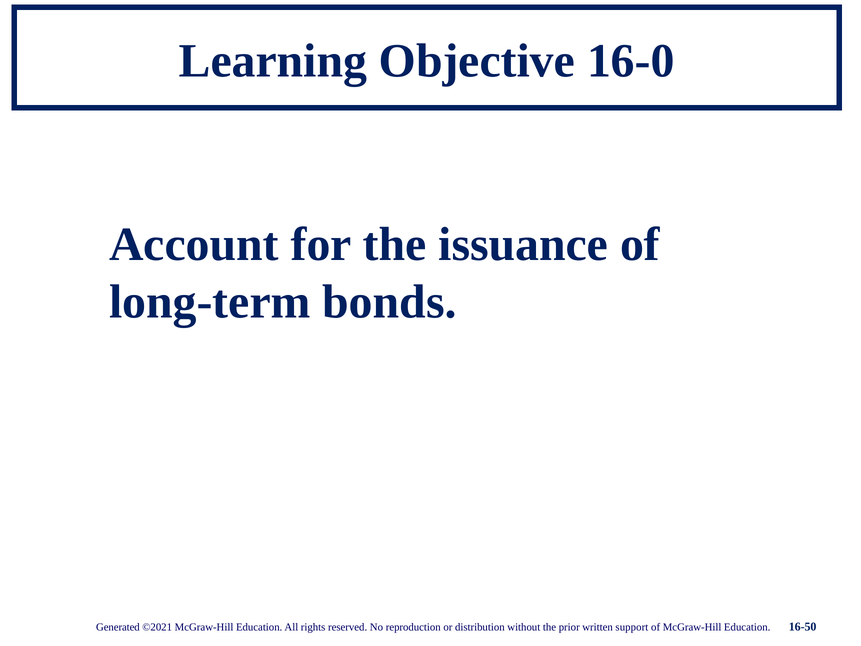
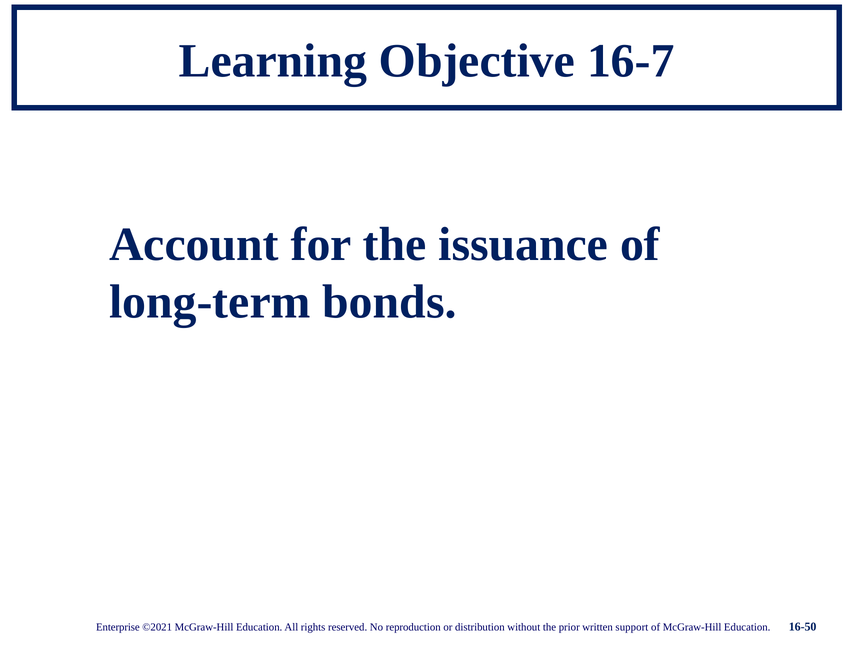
16-0: 16-0 -> 16-7
Generated: Generated -> Enterprise
